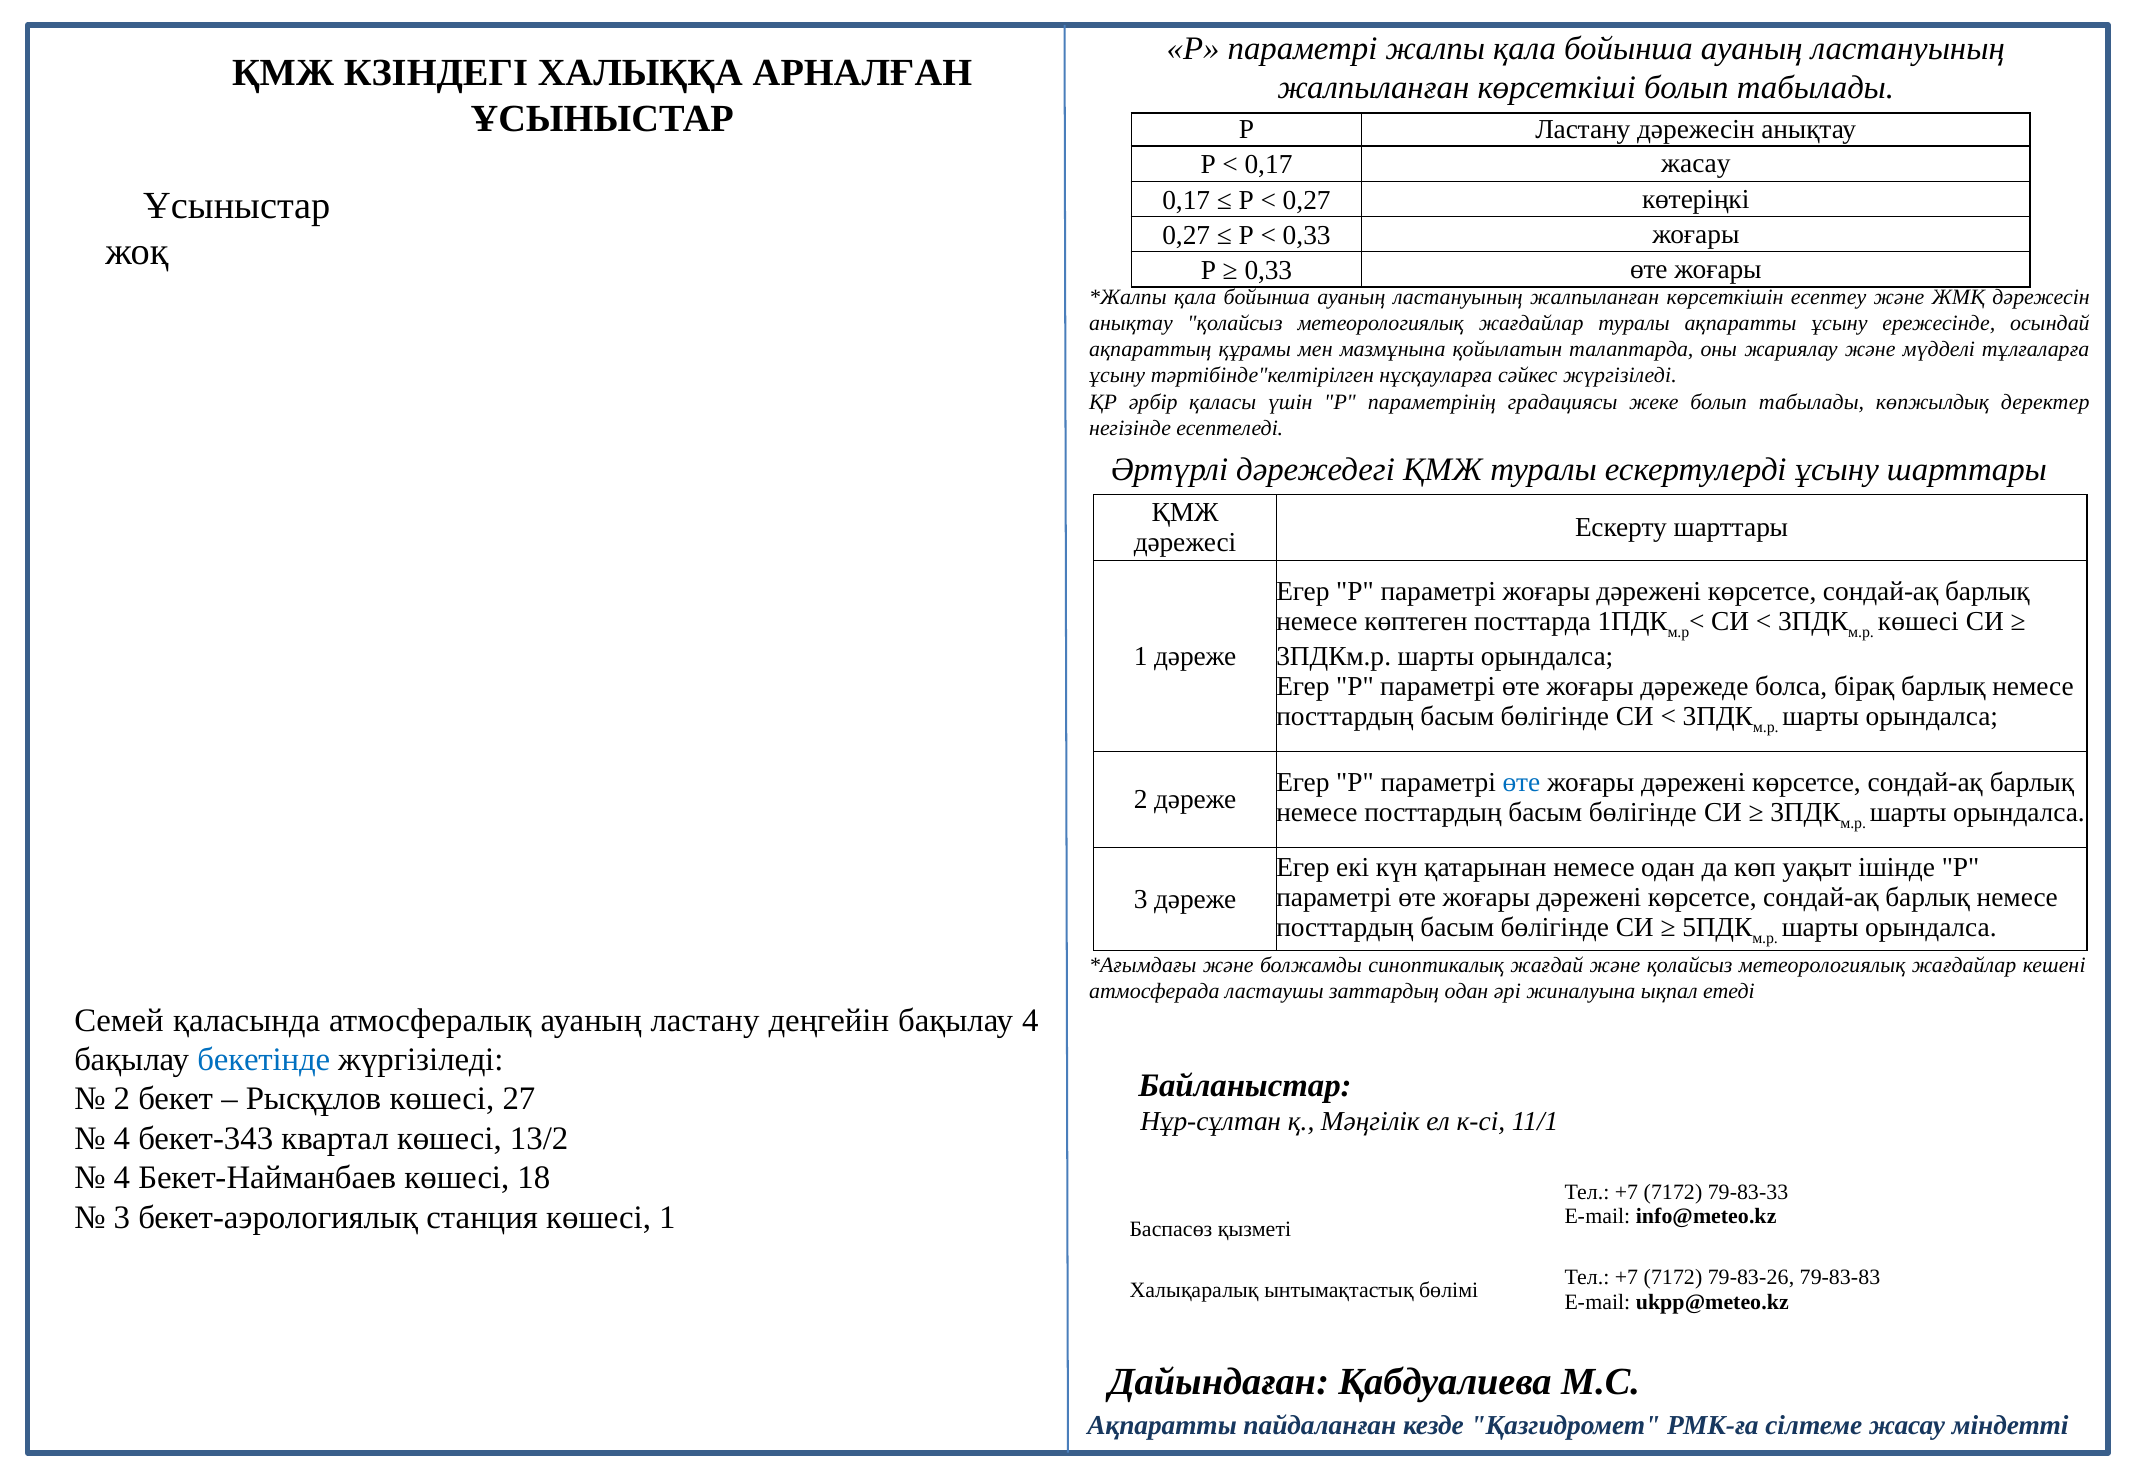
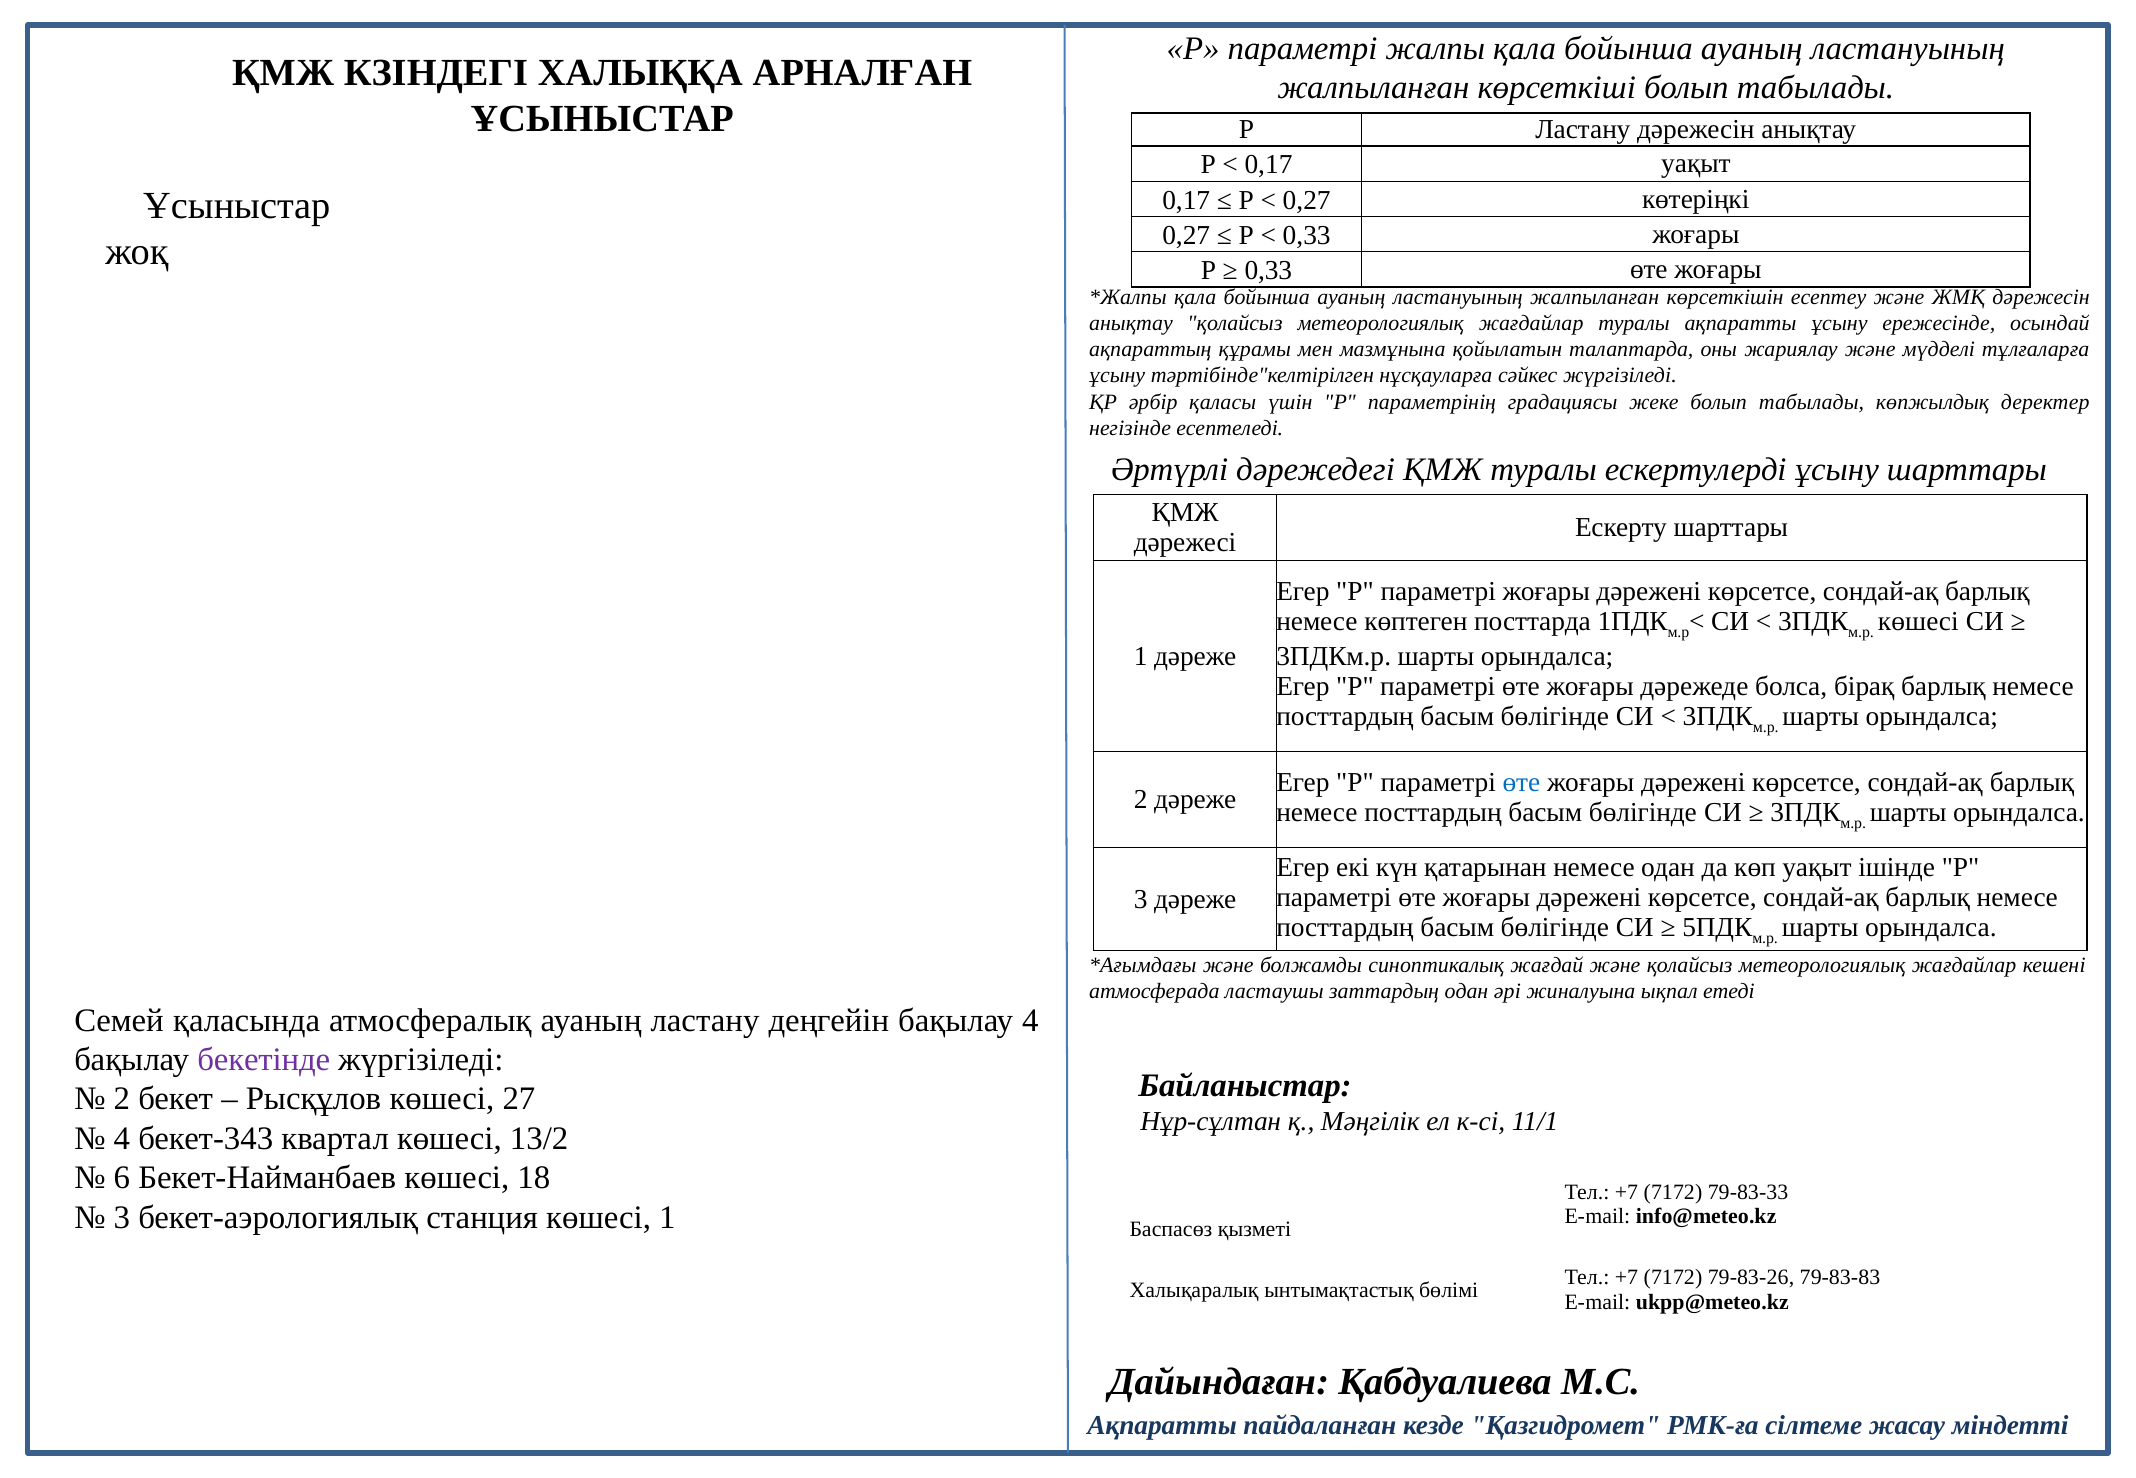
0,17 жасау: жасау -> уақыт
бекетінде colour: blue -> purple
4 at (122, 1179): 4 -> 6
